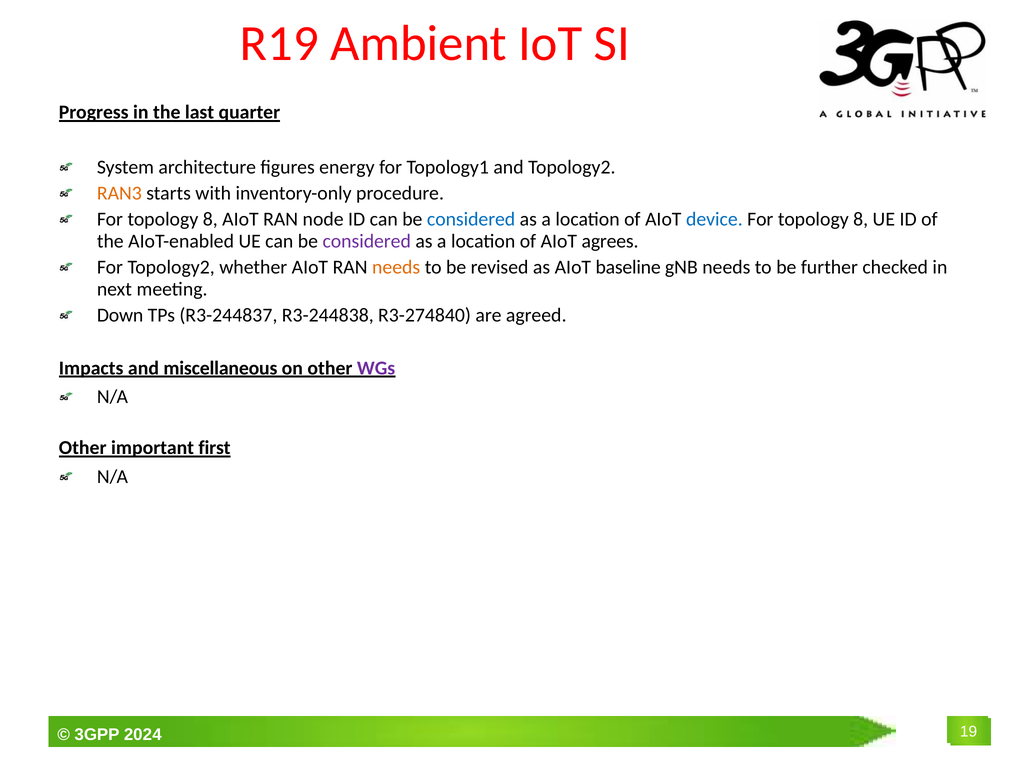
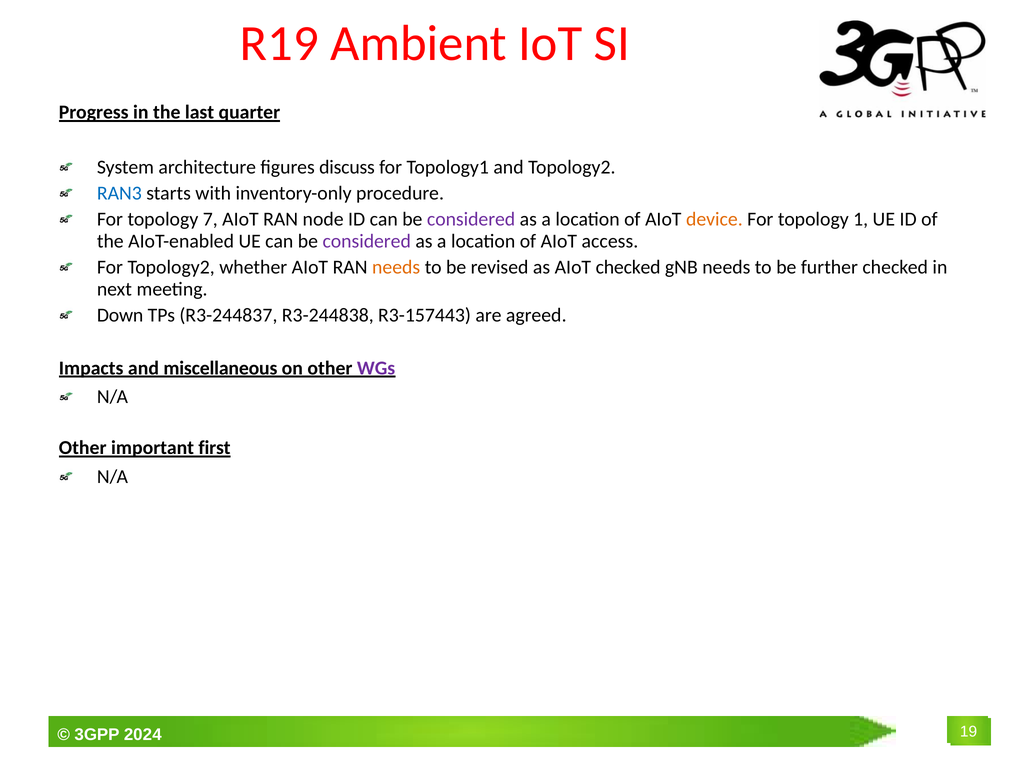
energy: energy -> discuss
RAN3 colour: orange -> blue
8 at (210, 219): 8 -> 7
considered at (471, 219) colour: blue -> purple
device colour: blue -> orange
8 at (861, 219): 8 -> 1
agrees: agrees -> access
AIoT baseline: baseline -> checked
R3-274840: R3-274840 -> R3-157443
